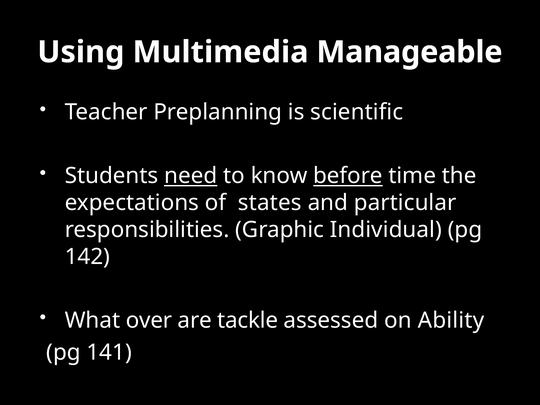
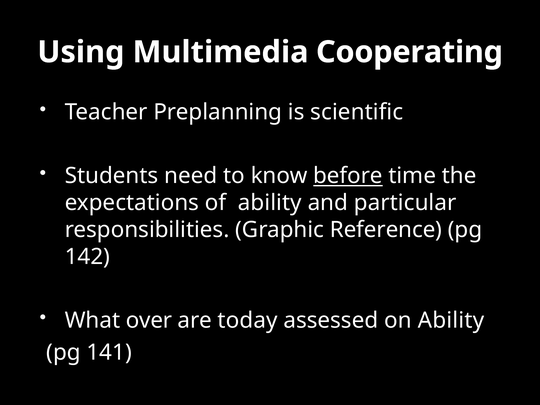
Manageable: Manageable -> Cooperating
need underline: present -> none
of states: states -> ability
Individual: Individual -> Reference
tackle: tackle -> today
